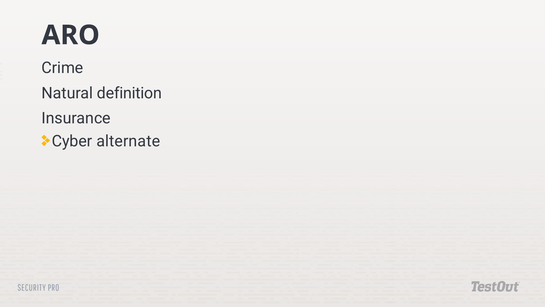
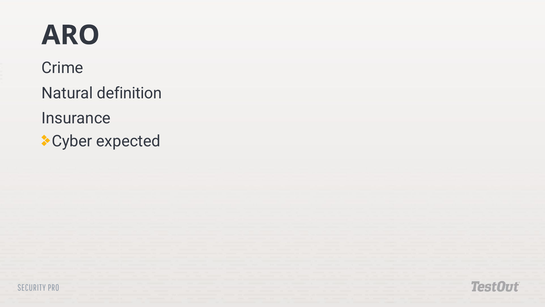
alternate: alternate -> expected
